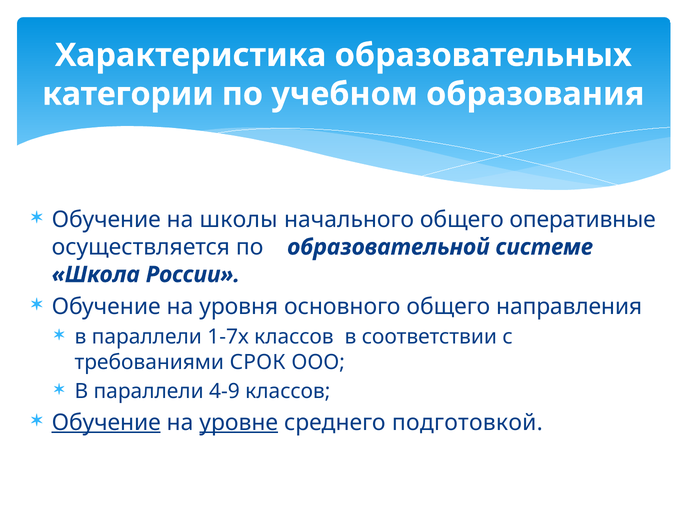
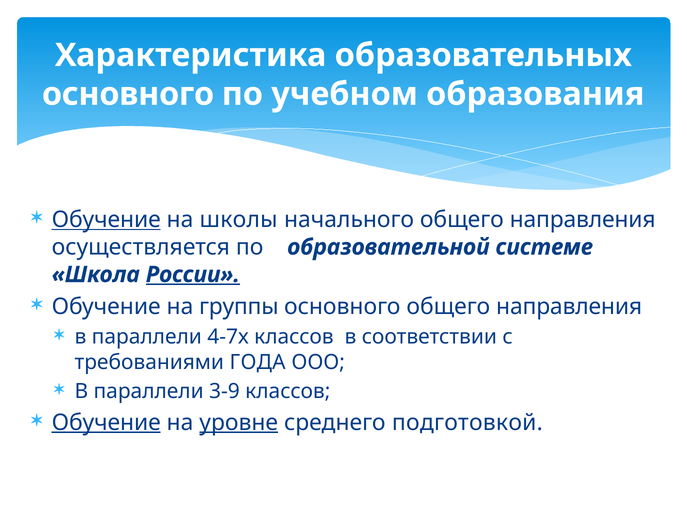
категории at (128, 94): категории -> основного
Обучение at (106, 220) underline: none -> present
начального общего оперативные: оперативные -> направления
России underline: none -> present
уровня: уровня -> группы
1-7х: 1-7х -> 4-7х
СРОК: СРОК -> ГОДА
4-9: 4-9 -> 3-9
